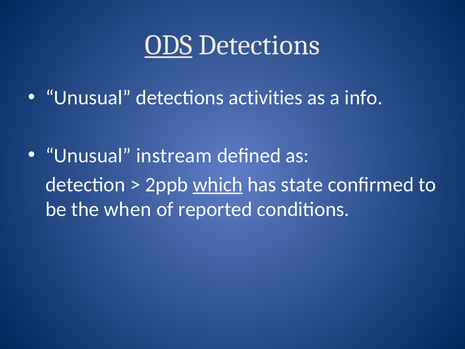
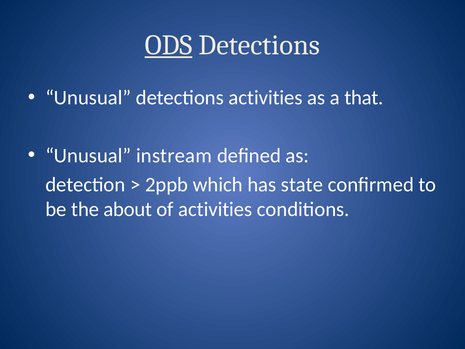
info: info -> that
which underline: present -> none
when: when -> about
of reported: reported -> activities
